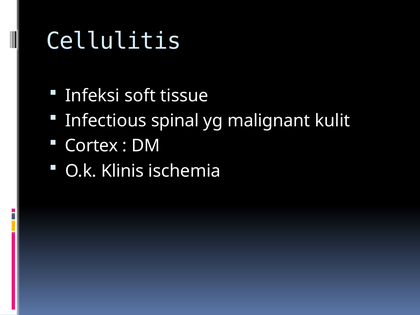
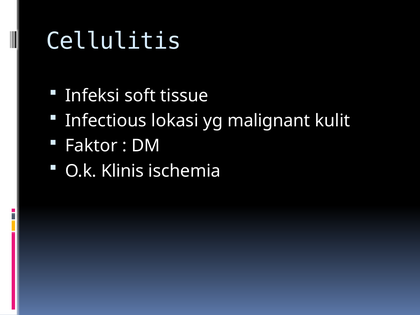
spinal: spinal -> lokasi
Cortex: Cortex -> Faktor
